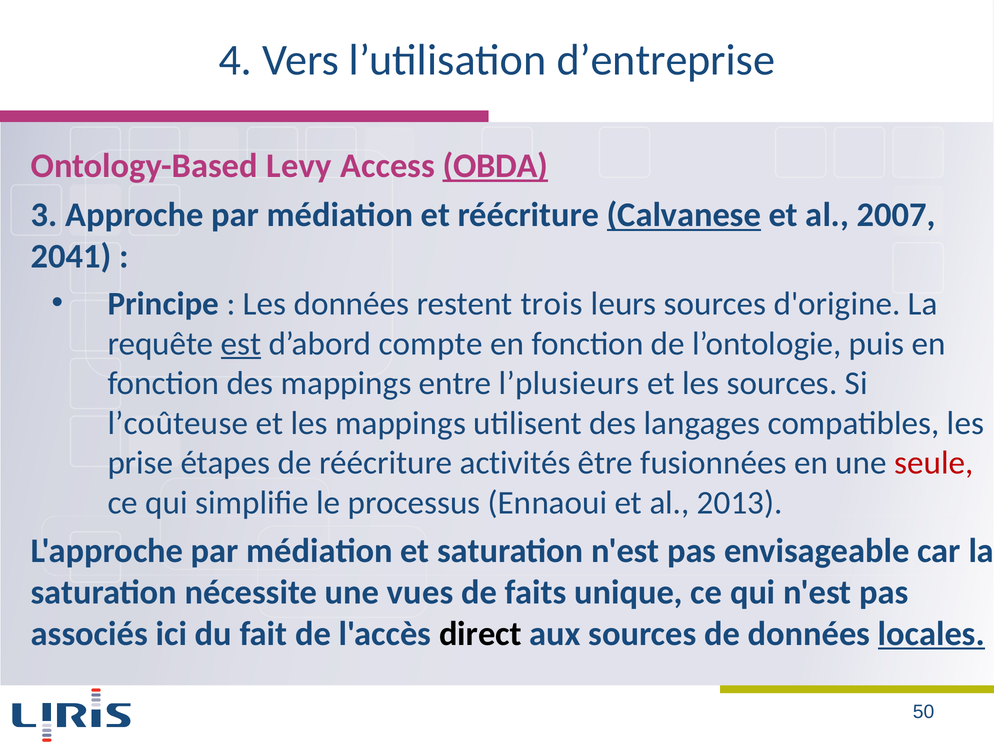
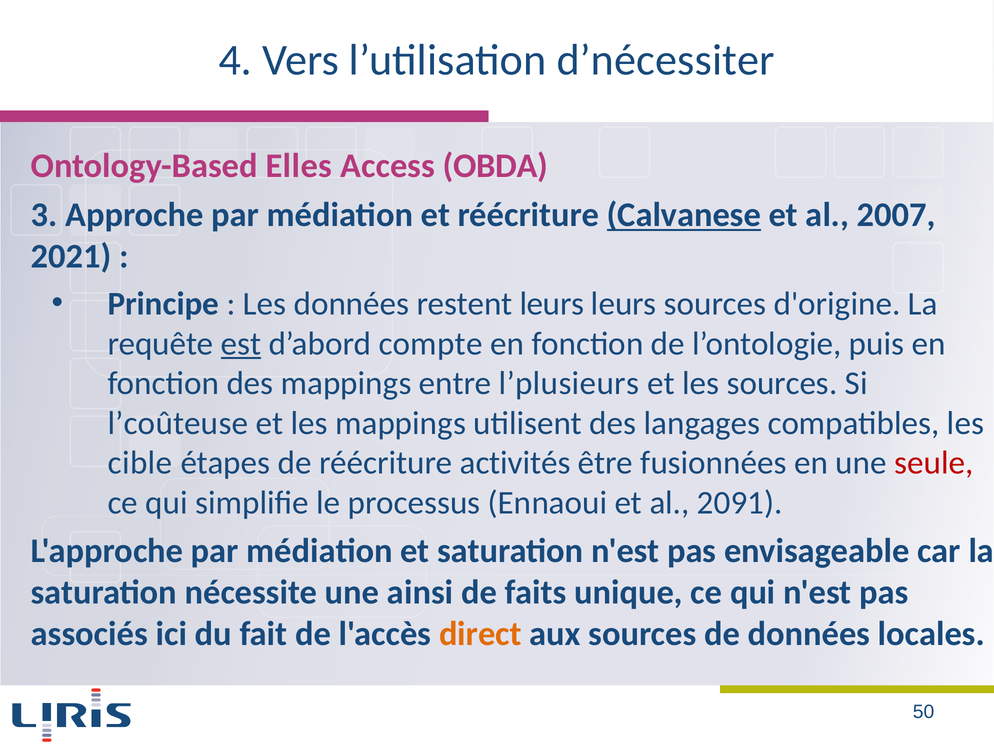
d’entreprise: d’entreprise -> d’nécessiter
Levy: Levy -> Elles
OBDA underline: present -> none
2041: 2041 -> 2021
restent trois: trois -> leurs
prise: prise -> cible
2013: 2013 -> 2091
vues: vues -> ainsi
direct colour: black -> orange
locales underline: present -> none
